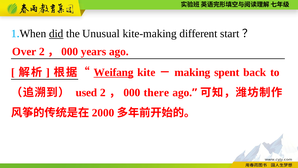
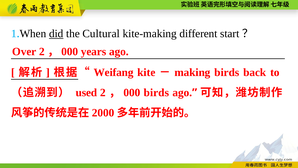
Unusual: Unusual -> Cultural
Weifang underline: present -> none
spent at (227, 72): spent -> birds
there at (156, 92): there -> birds
